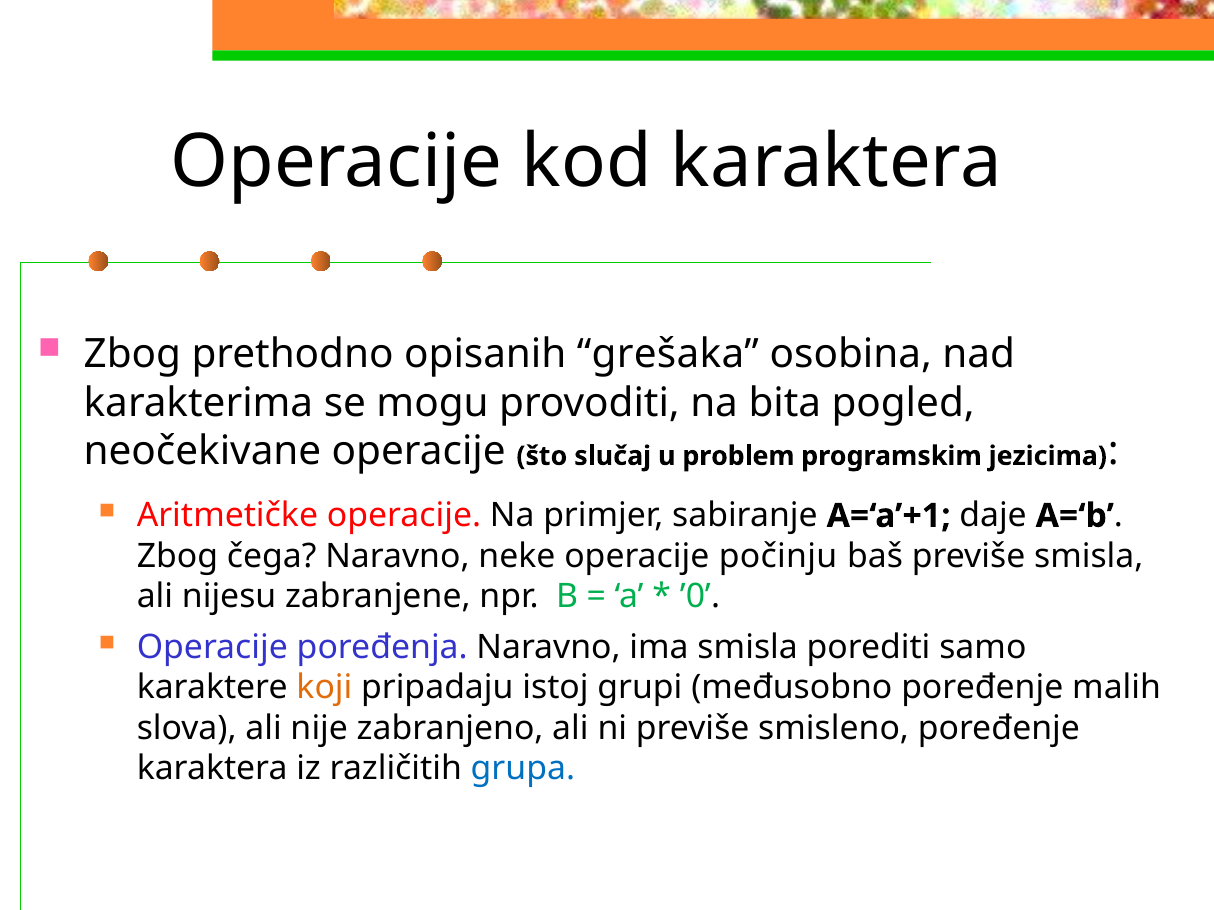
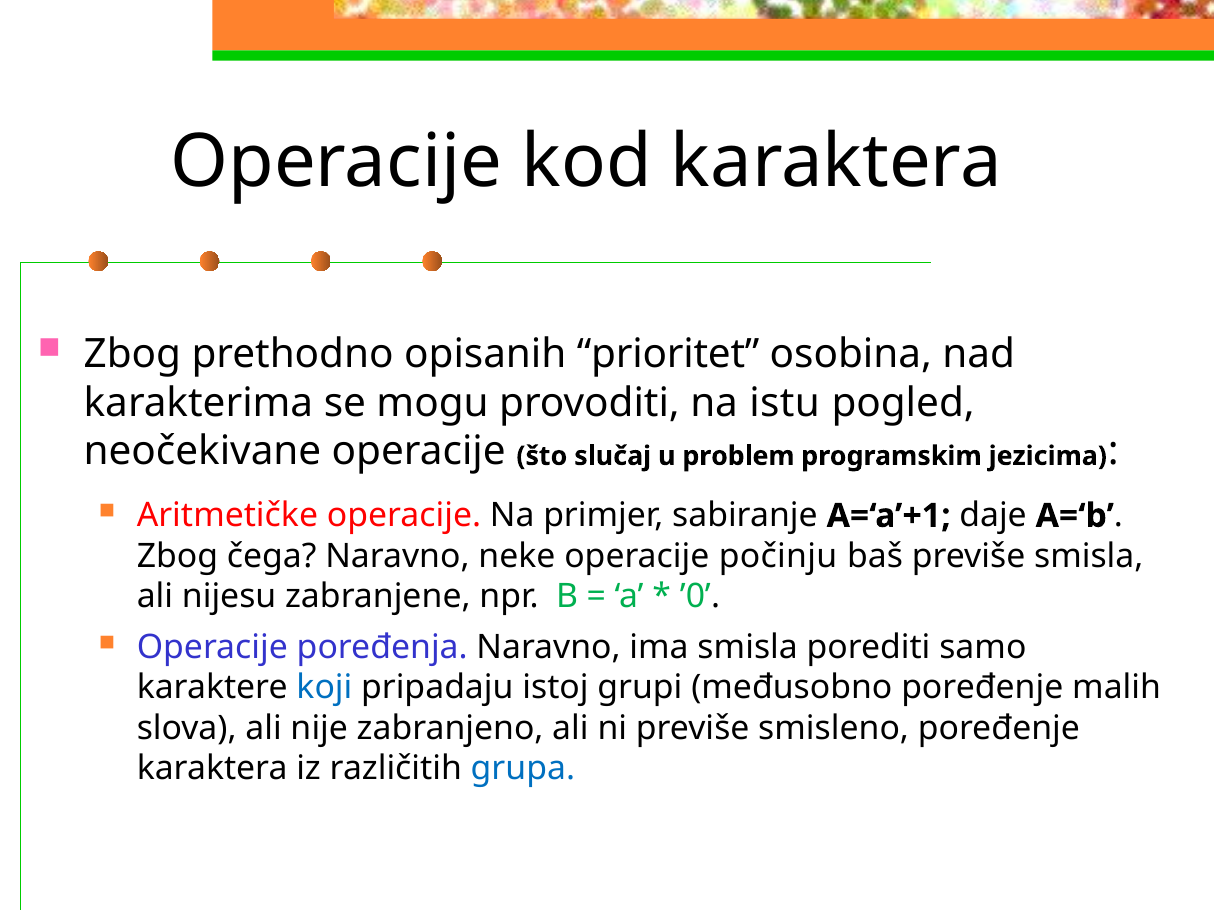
grešaka: grešaka -> prioritet
bita: bita -> istu
koji colour: orange -> blue
